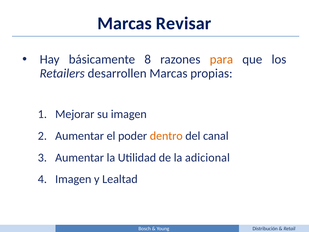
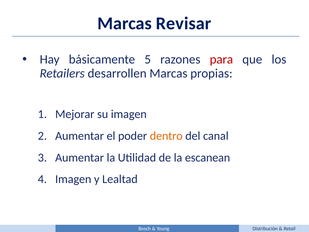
8: 8 -> 5
para colour: orange -> red
adicional: adicional -> escanean
